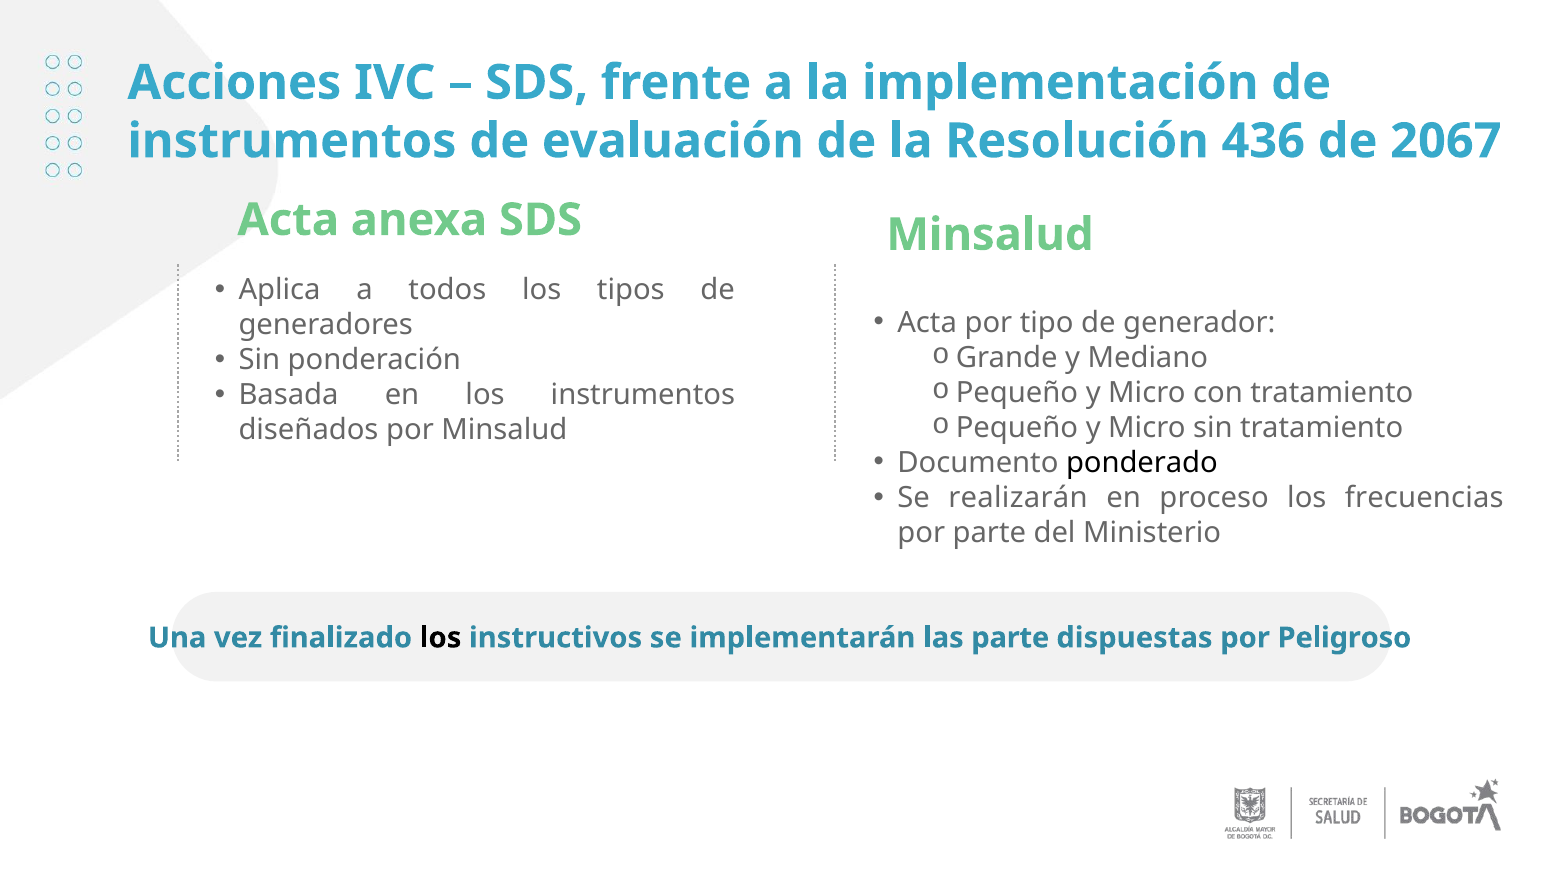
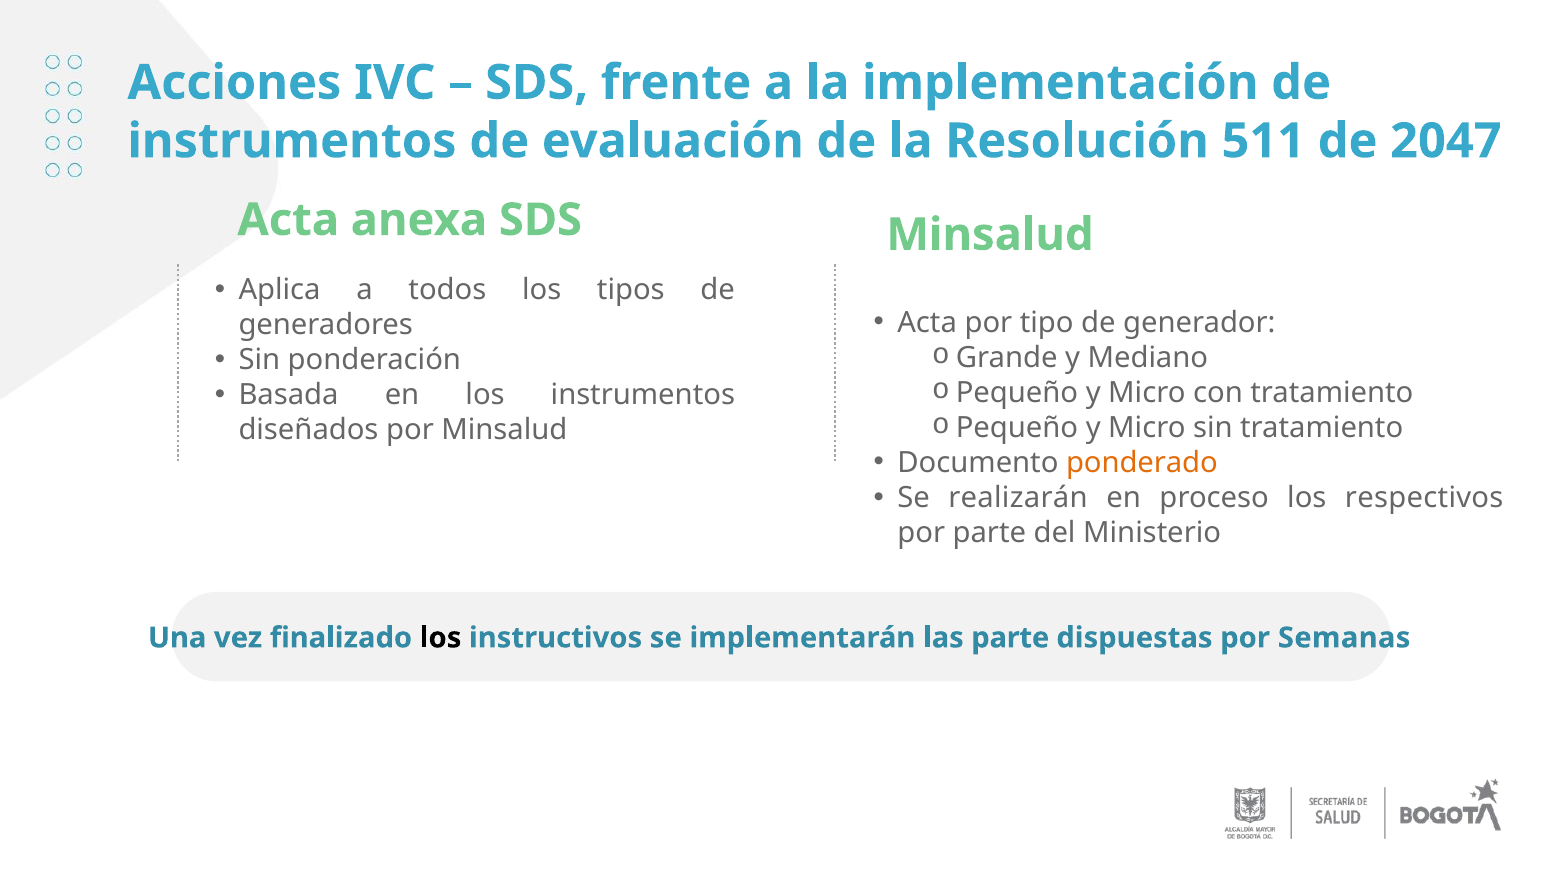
436: 436 -> 511
2067: 2067 -> 2047
ponderado colour: black -> orange
frecuencias: frecuencias -> respectivos
Peligroso: Peligroso -> Semanas
